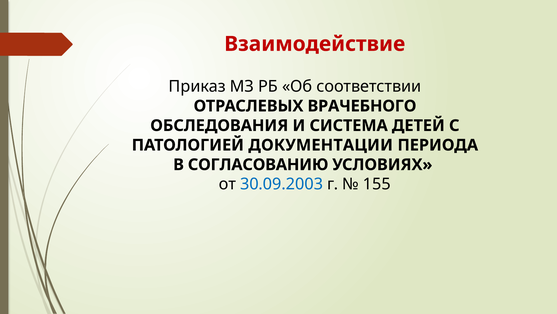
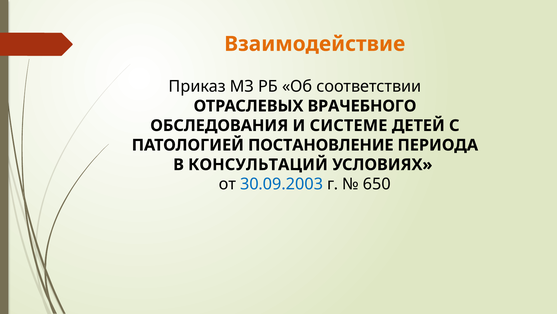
Взаимодействие colour: red -> orange
СИСТЕМА: СИСТЕМА -> СИСТЕМЕ
ДОКУМЕНТАЦИИ: ДОКУМЕНТАЦИИ -> ПОСТАНОВЛЕНИЕ
СОГЛАСОВАНИЮ: СОГЛАСОВАНИЮ -> КОНСУЛЬТАЦИЙ
155: 155 -> 650
